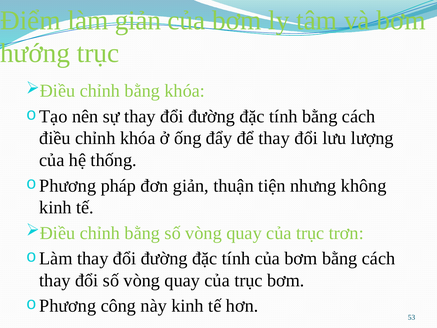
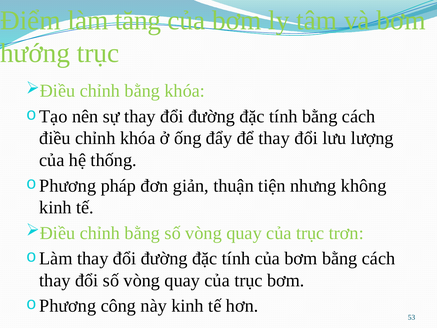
làm giản: giản -> tăng
